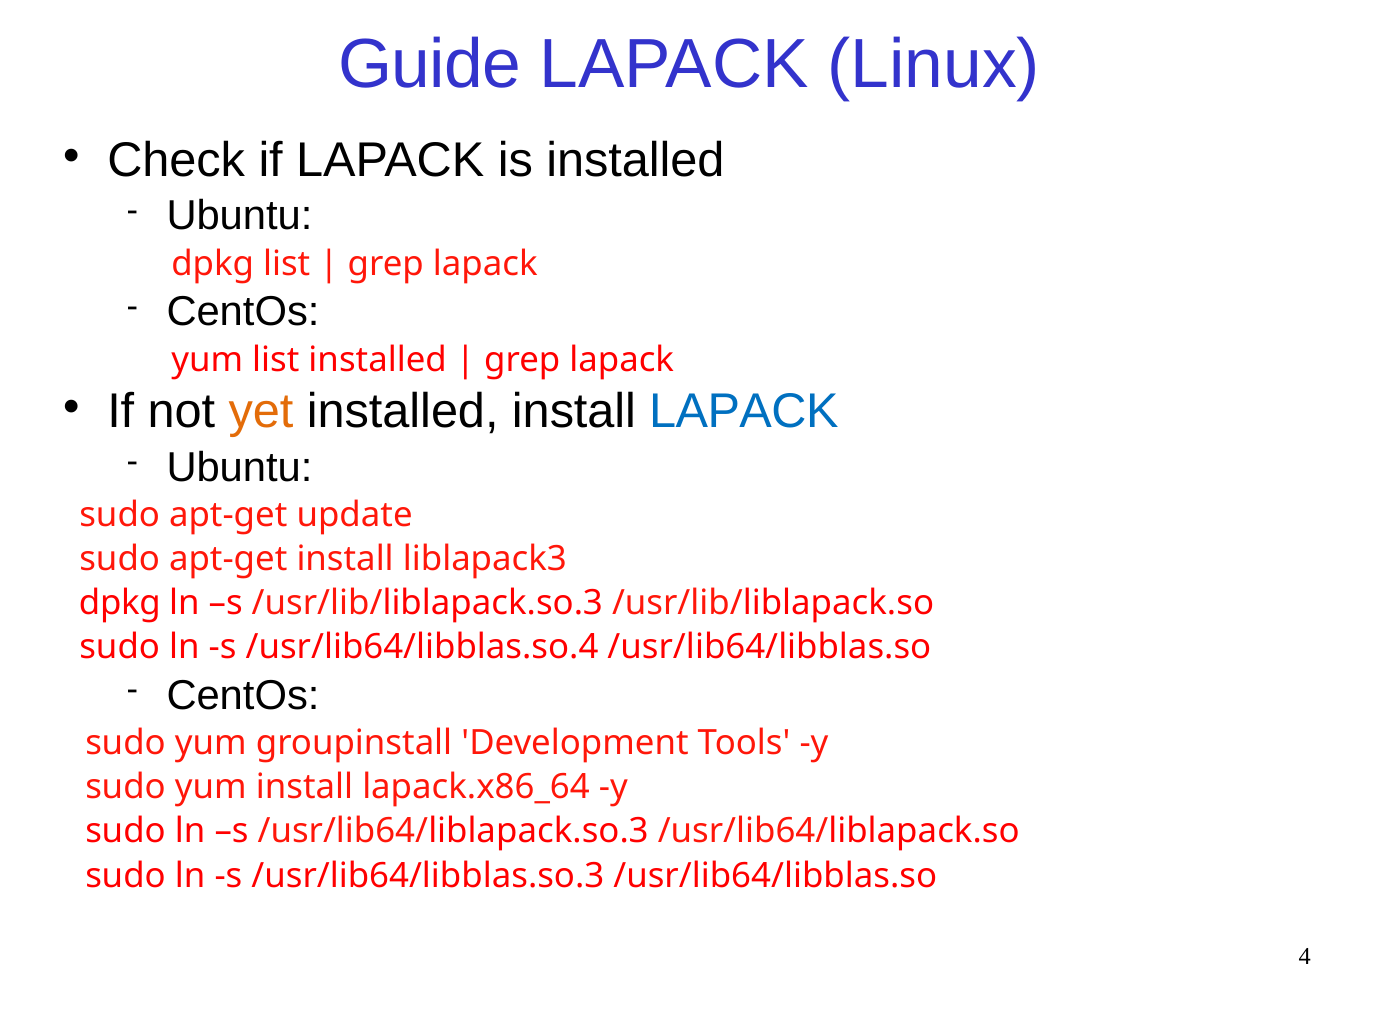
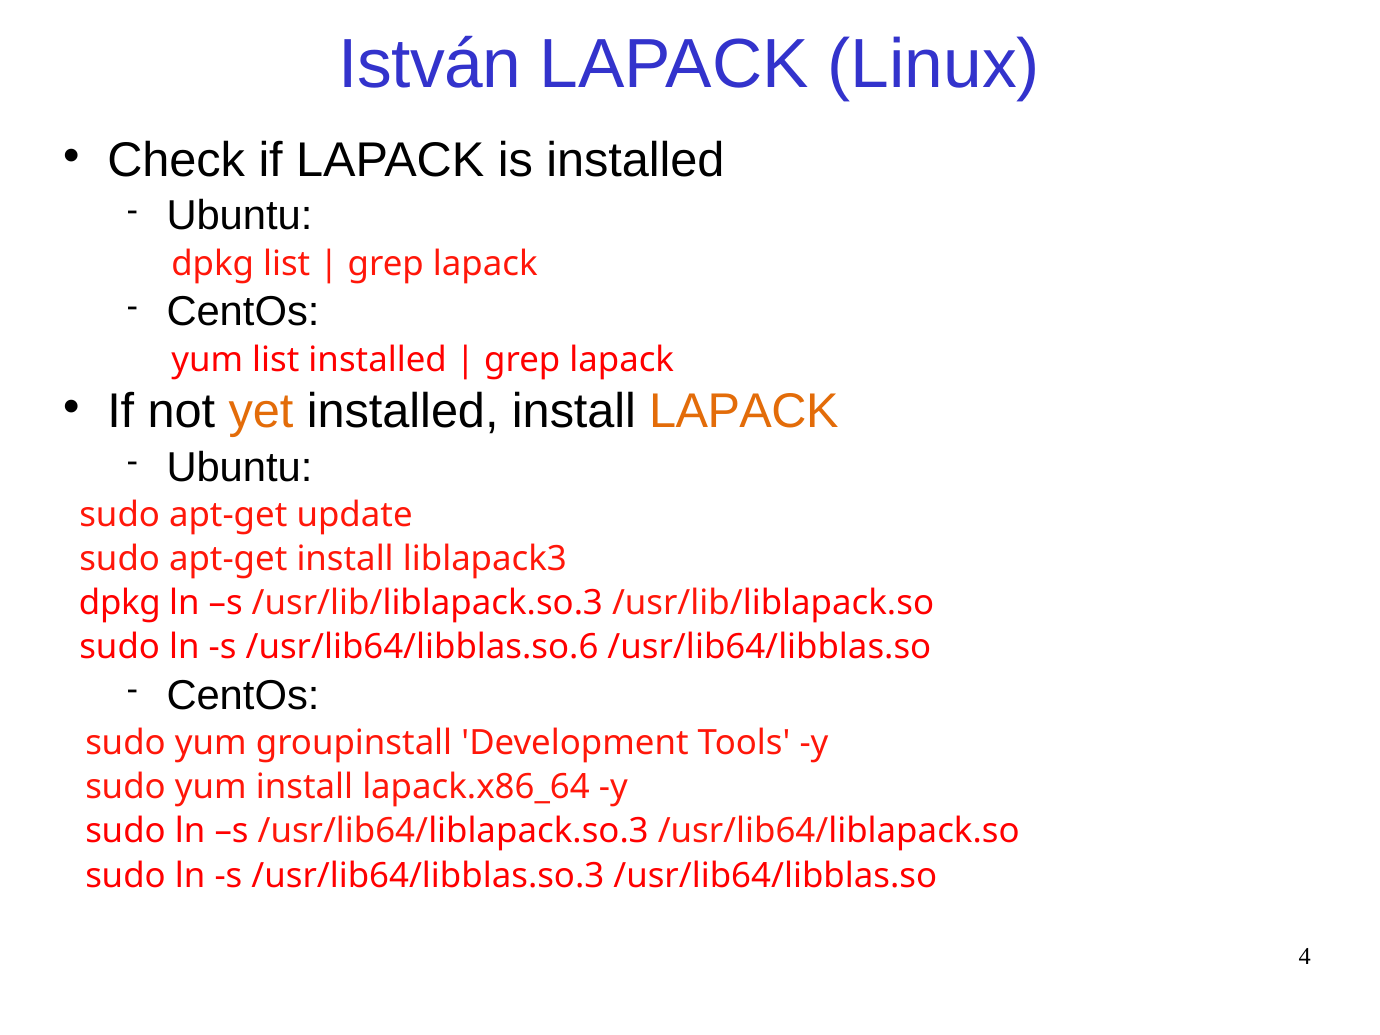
Guide: Guide -> István
LAPACK at (744, 412) colour: blue -> orange
/usr/lib64/libblas.so.4: /usr/lib64/libblas.so.4 -> /usr/lib64/libblas.so.6
